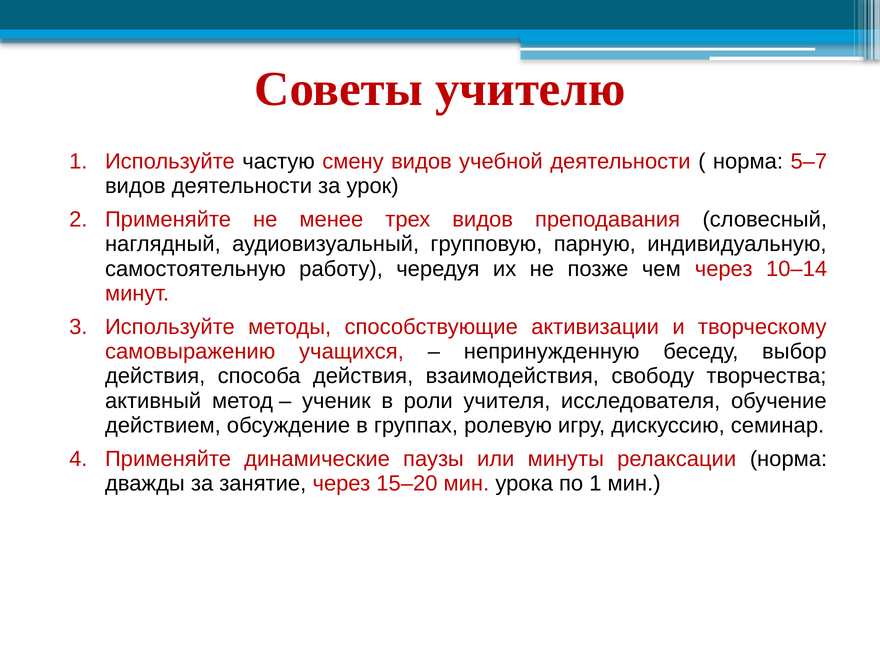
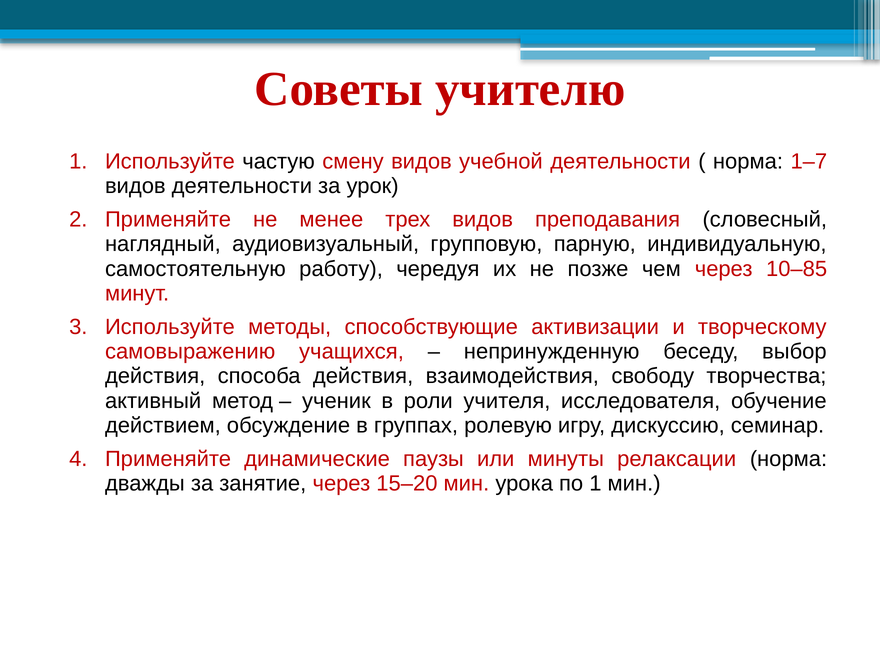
5–7: 5–7 -> 1–7
10–14: 10–14 -> 10–85
